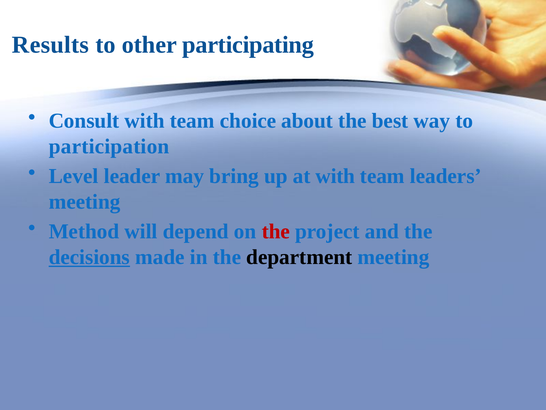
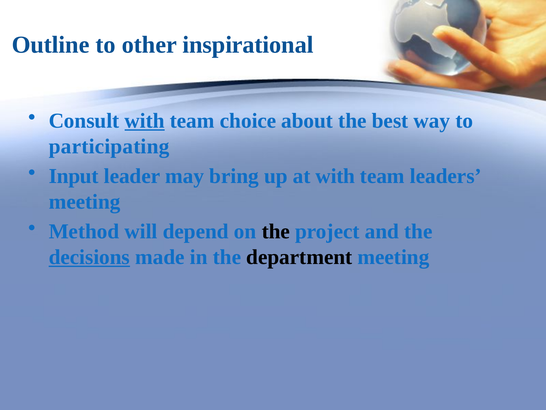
Results: Results -> Outline
participating: participating -> inspirational
with at (145, 121) underline: none -> present
participation: participation -> participating
Level: Level -> Input
the at (276, 231) colour: red -> black
